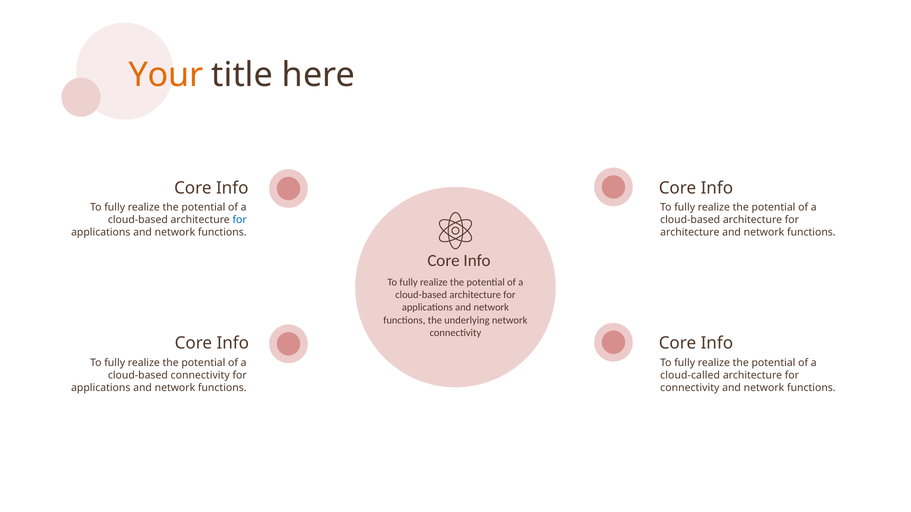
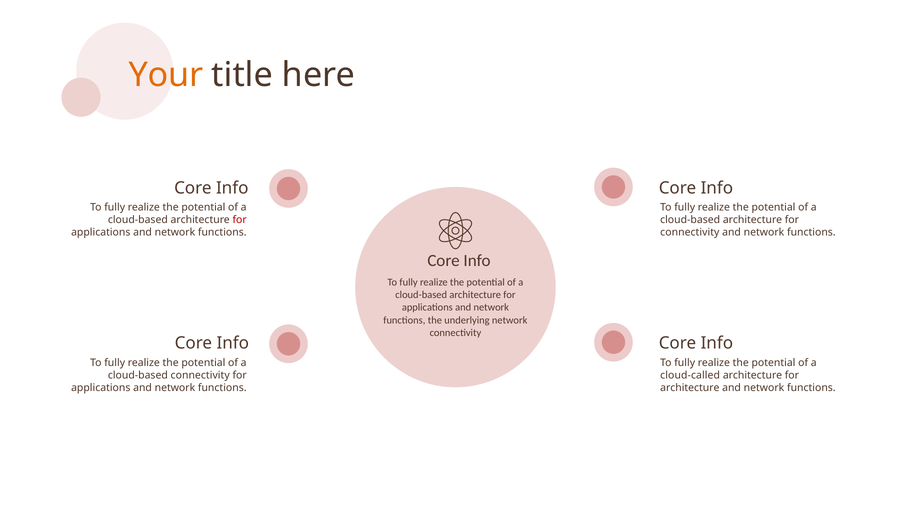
for at (240, 220) colour: blue -> red
architecture at (690, 233): architecture -> connectivity
connectivity at (690, 388): connectivity -> architecture
